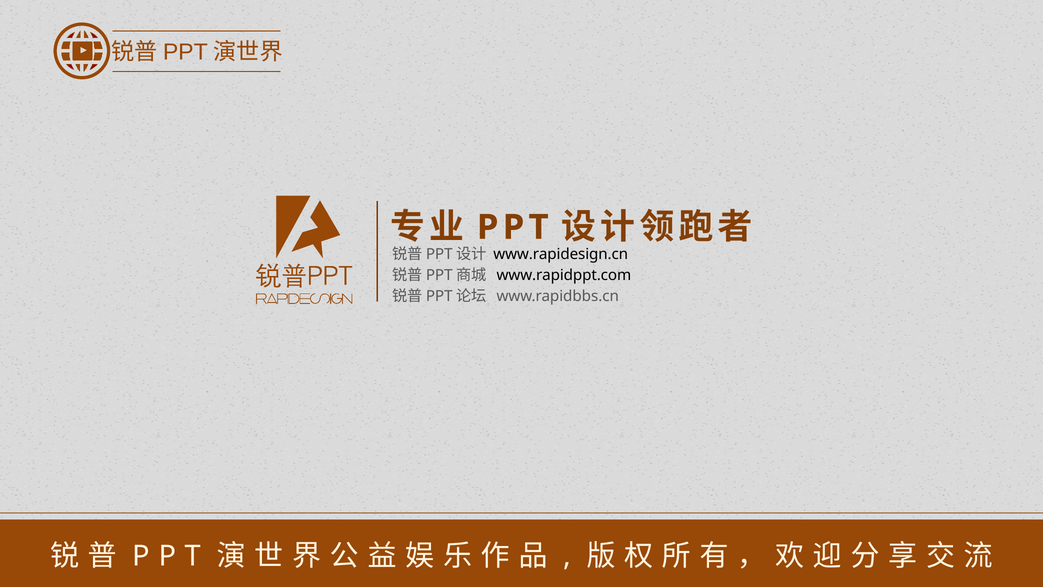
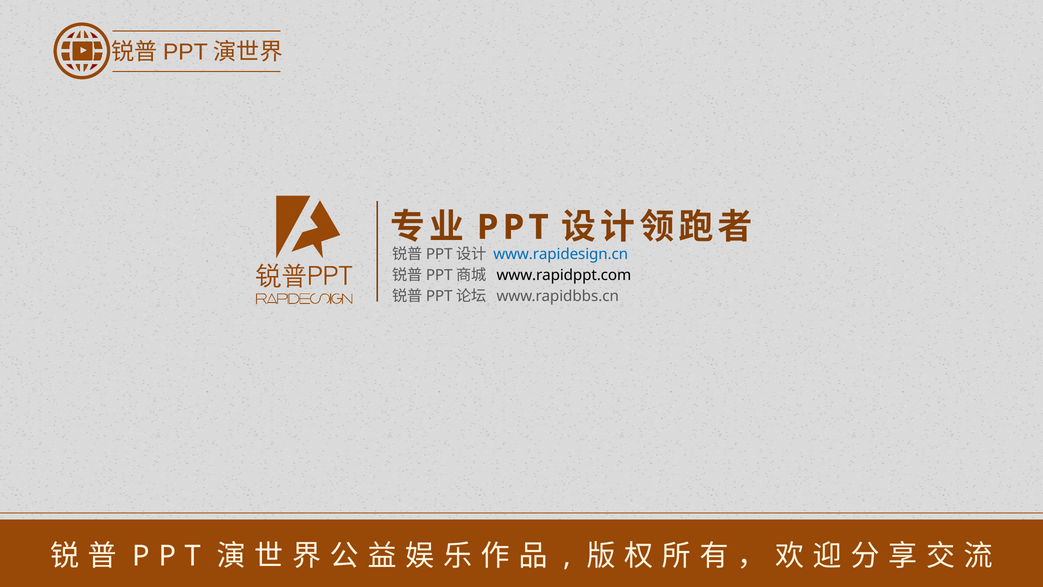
www.rapidesign.cn colour: black -> blue
